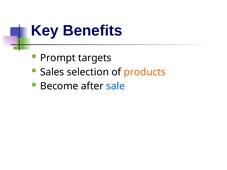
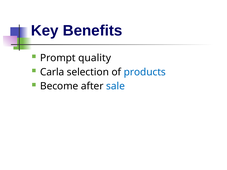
targets: targets -> quality
Sales: Sales -> Carla
products colour: orange -> blue
